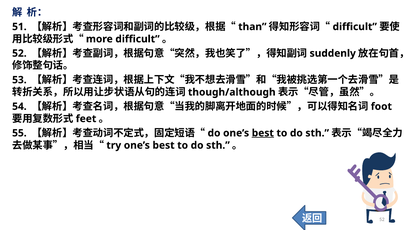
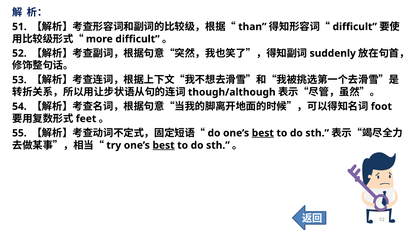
best at (164, 145) underline: none -> present
